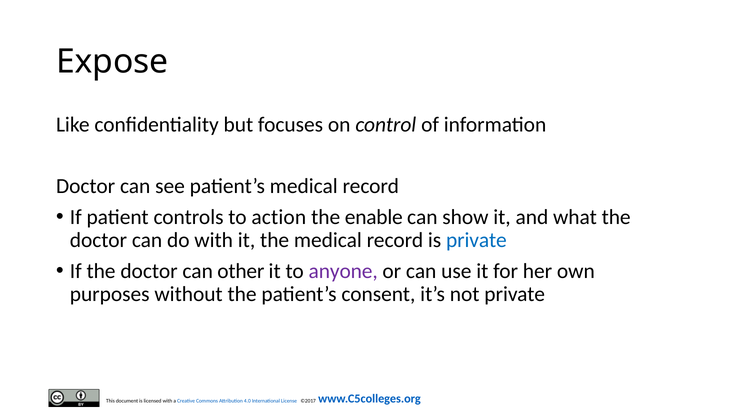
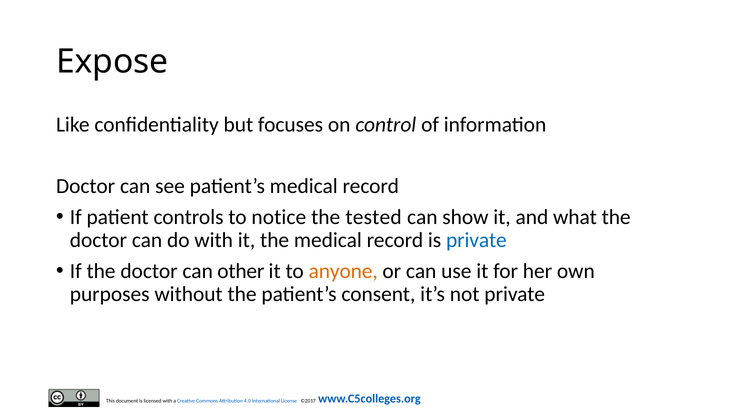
action: action -> notice
enable: enable -> tested
anyone colour: purple -> orange
